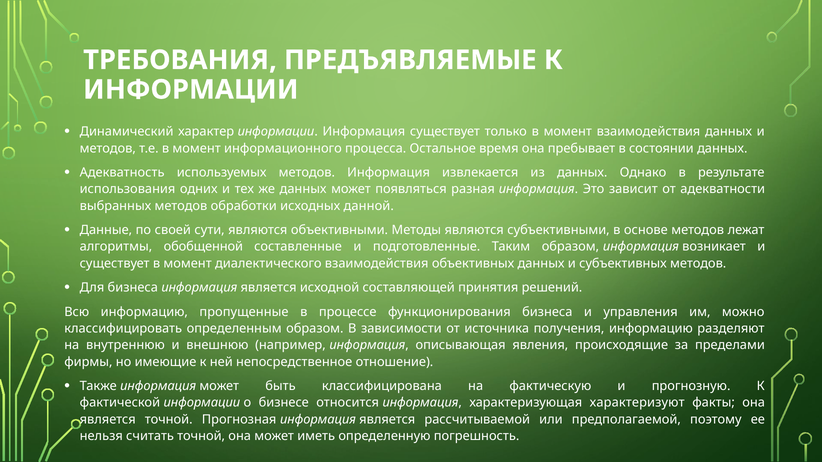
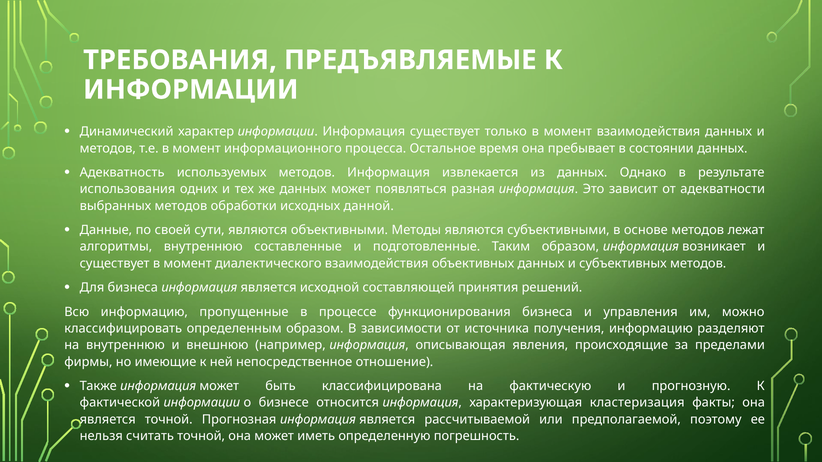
алгоритмы обобщенной: обобщенной -> внутреннюю
характеризуют: характеризуют -> кластеризация
